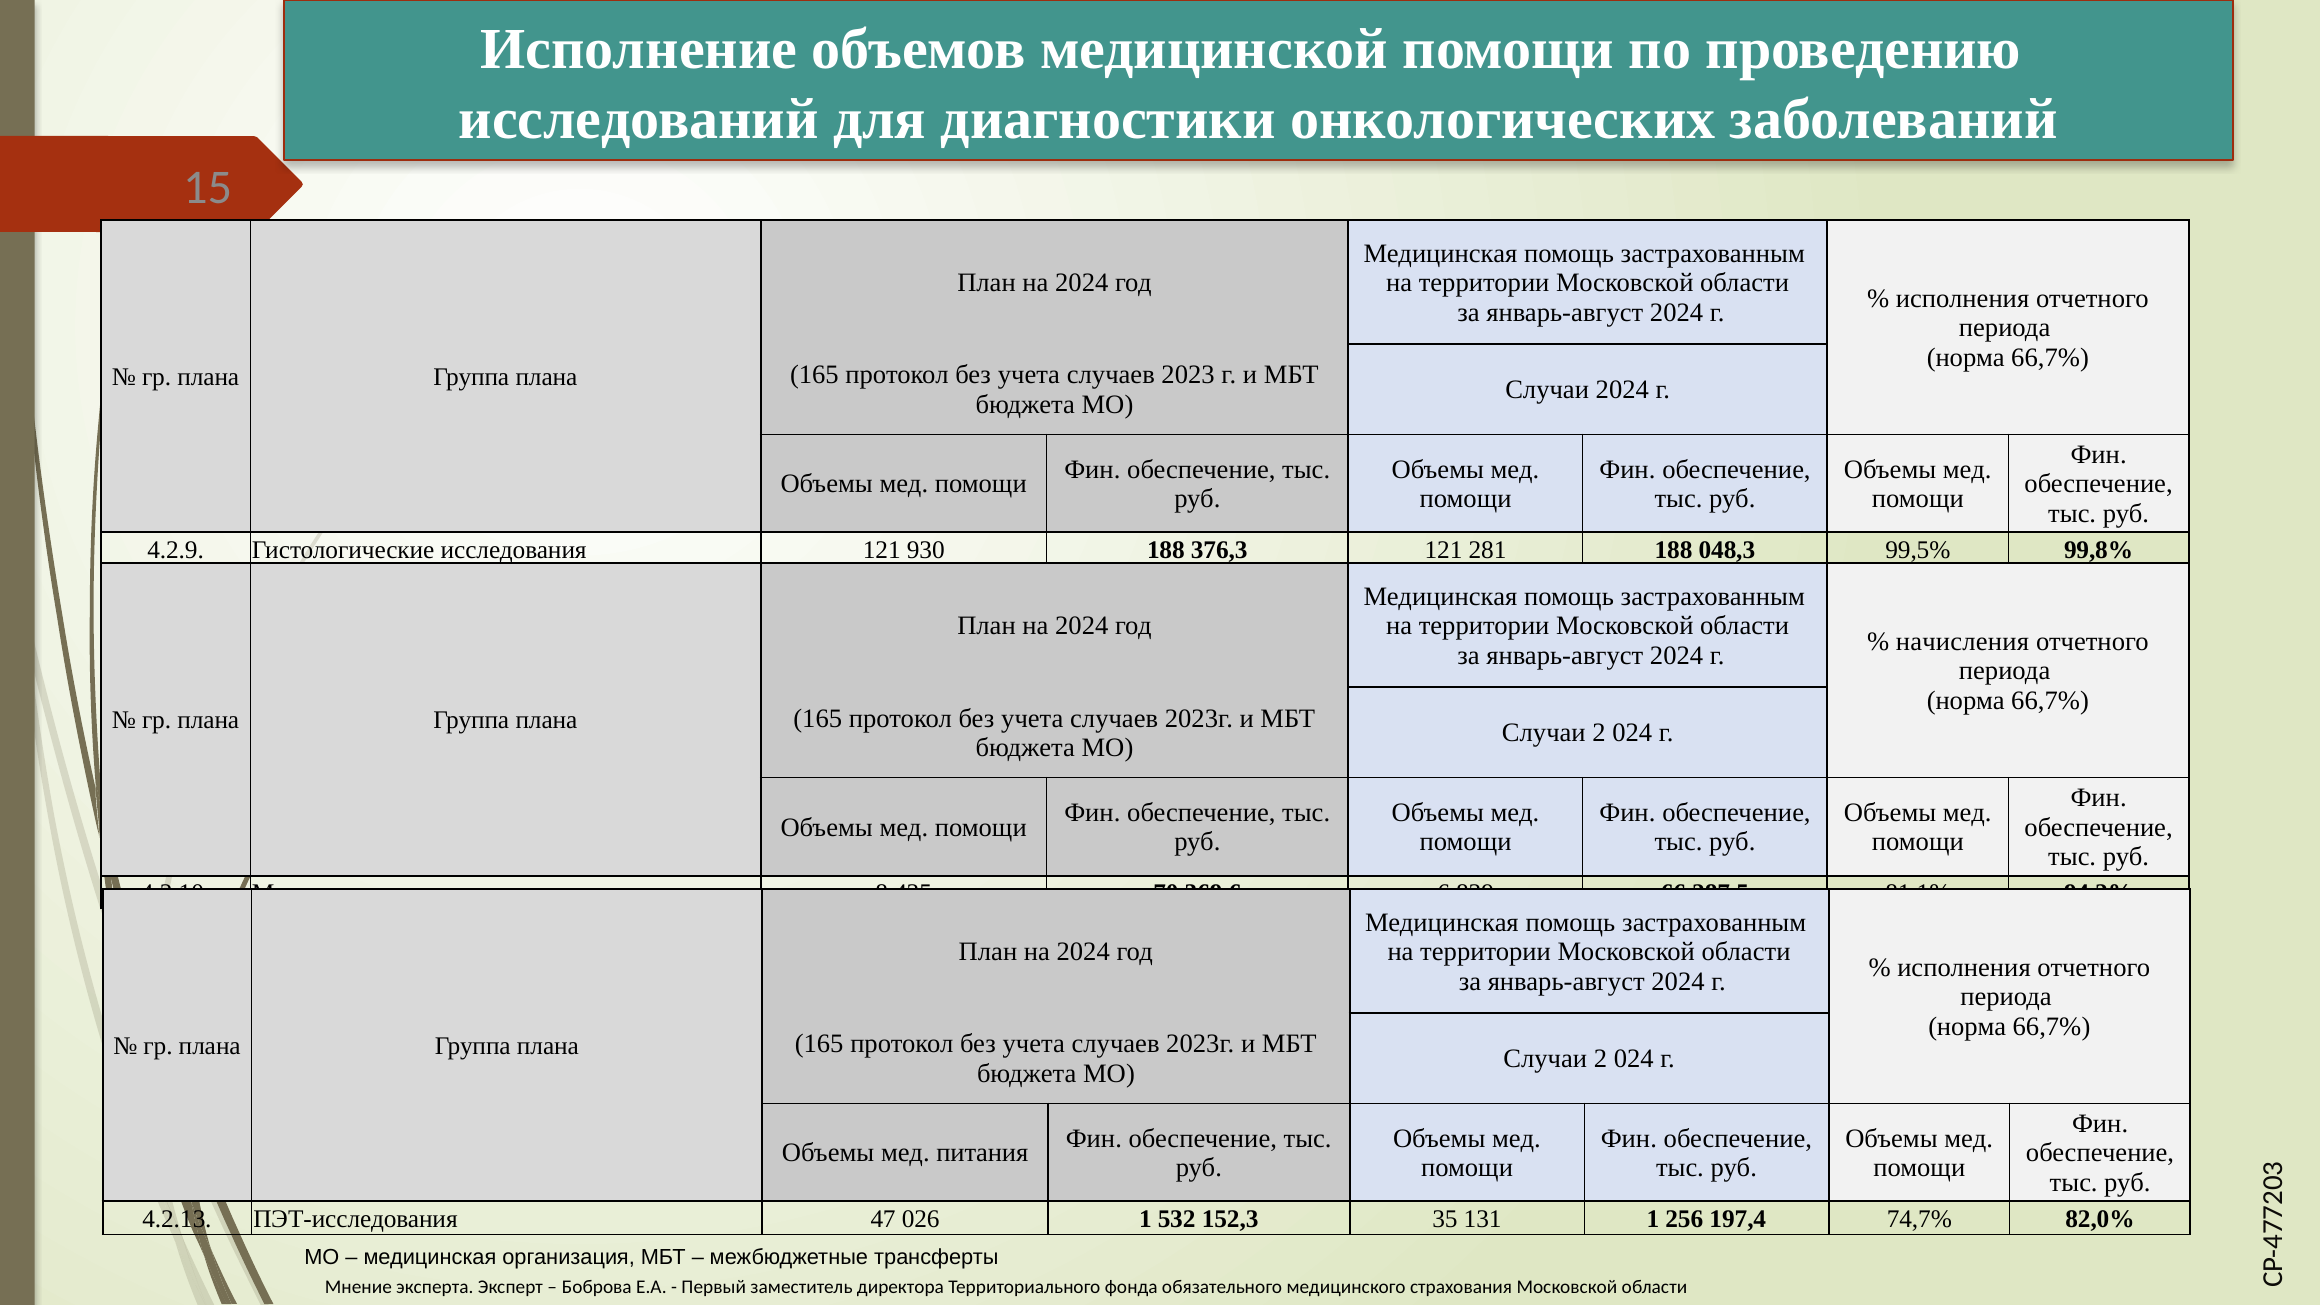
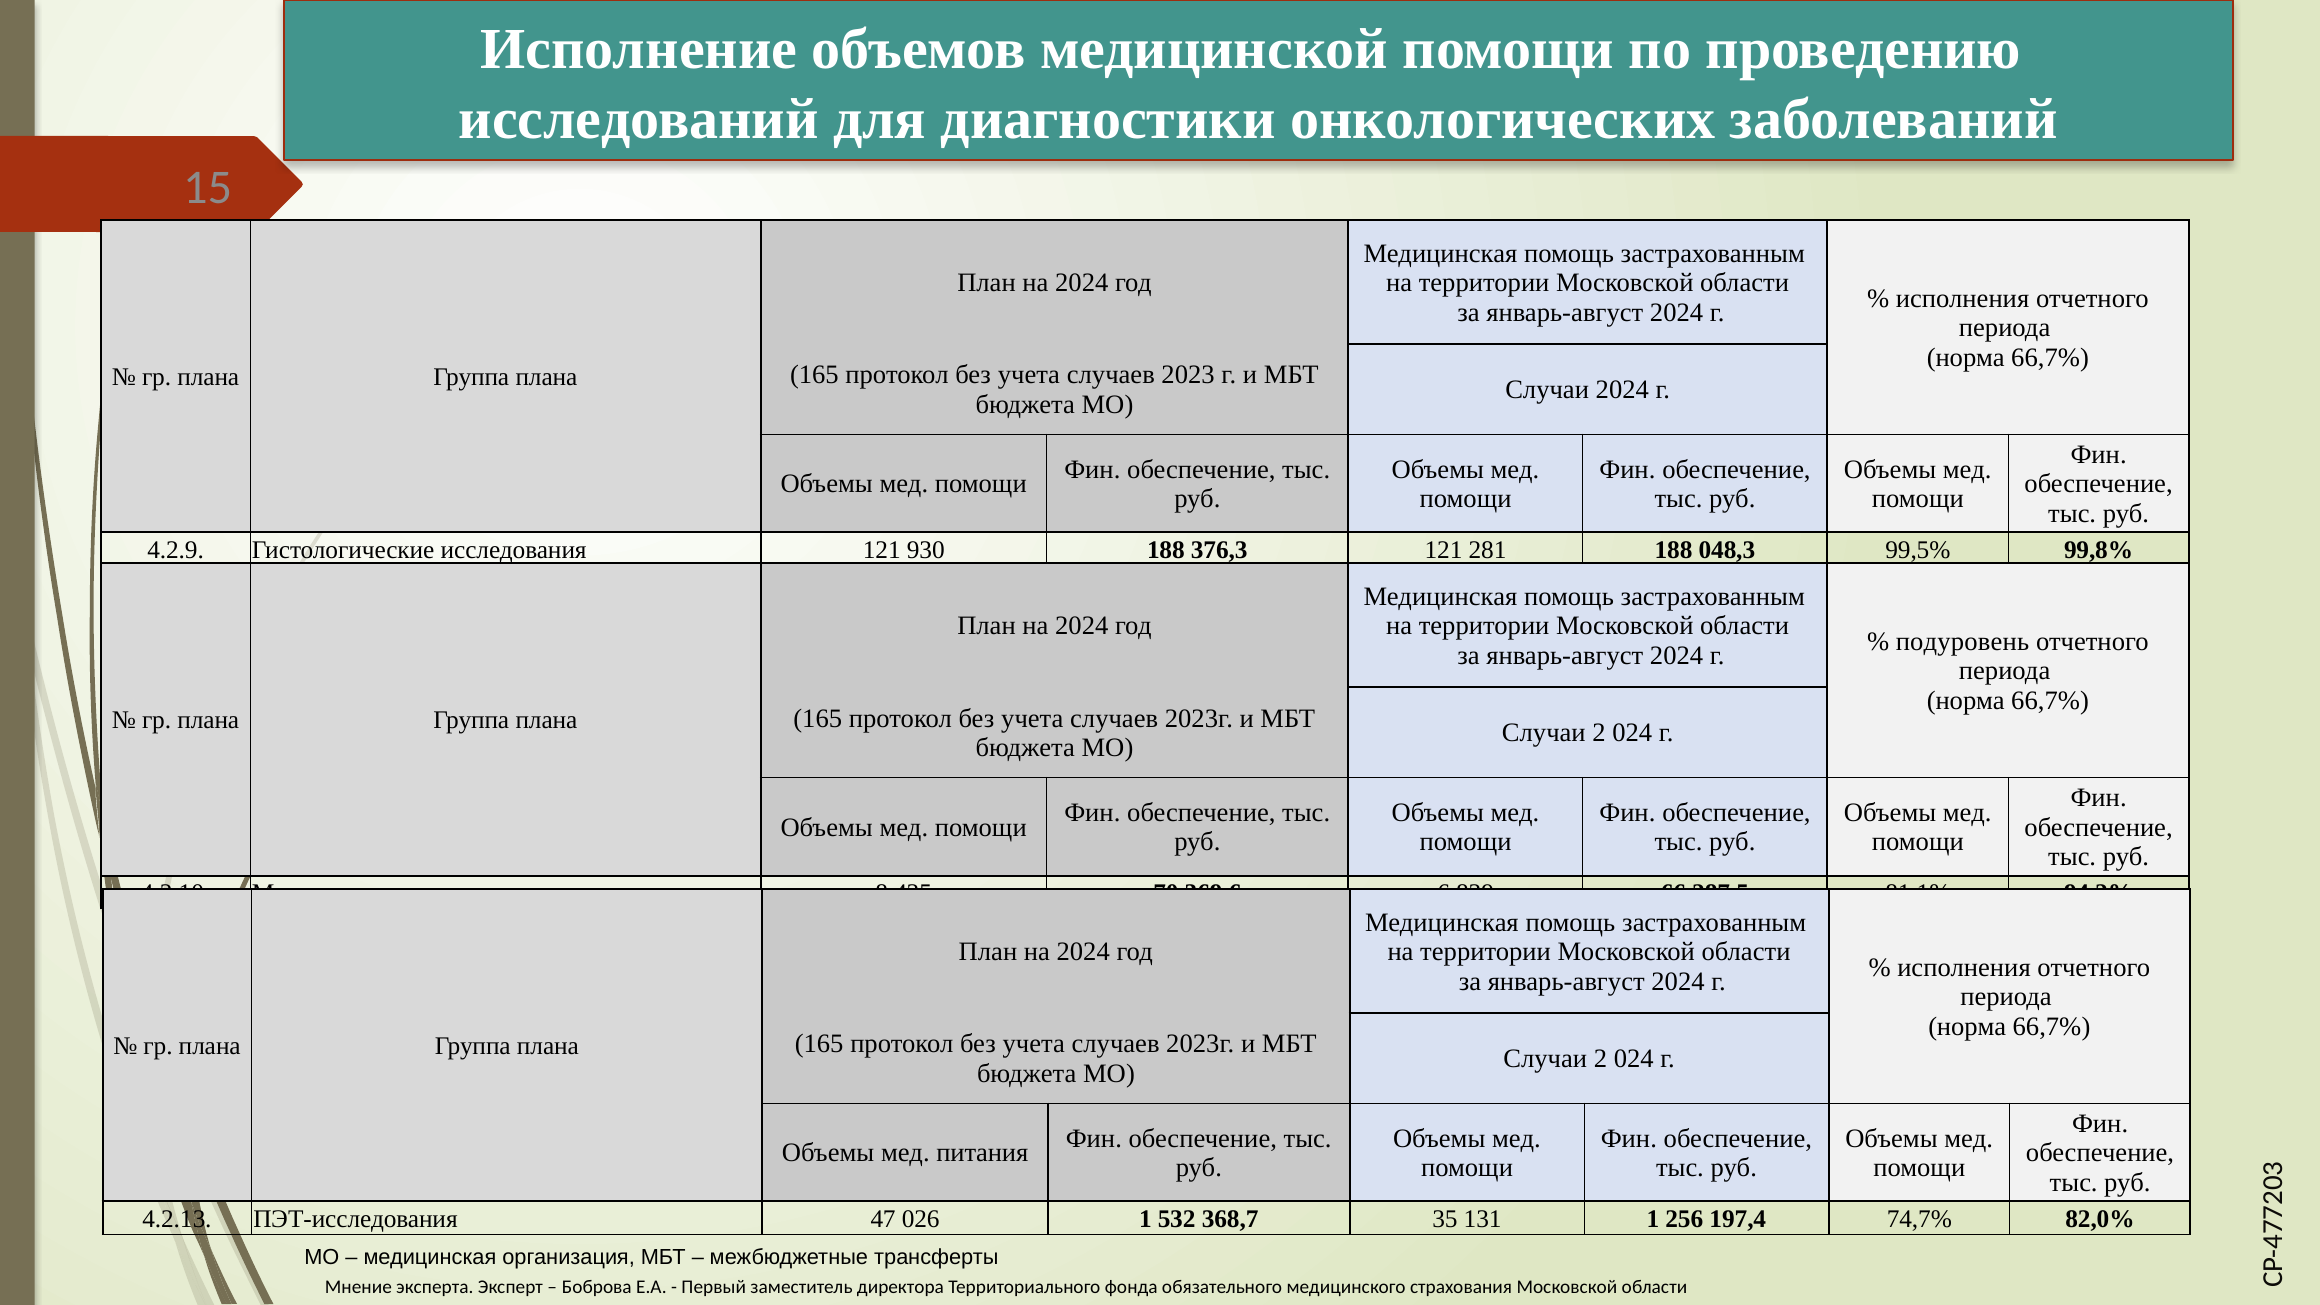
начисления: начисления -> подуровень
152,3: 152,3 -> 368,7
